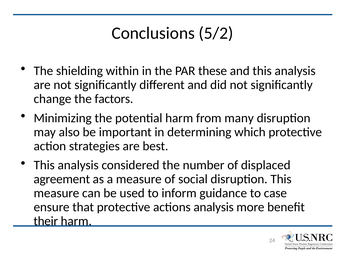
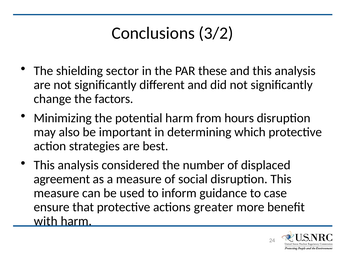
5/2: 5/2 -> 3/2
within: within -> sector
many: many -> hours
actions analysis: analysis -> greater
their: their -> with
